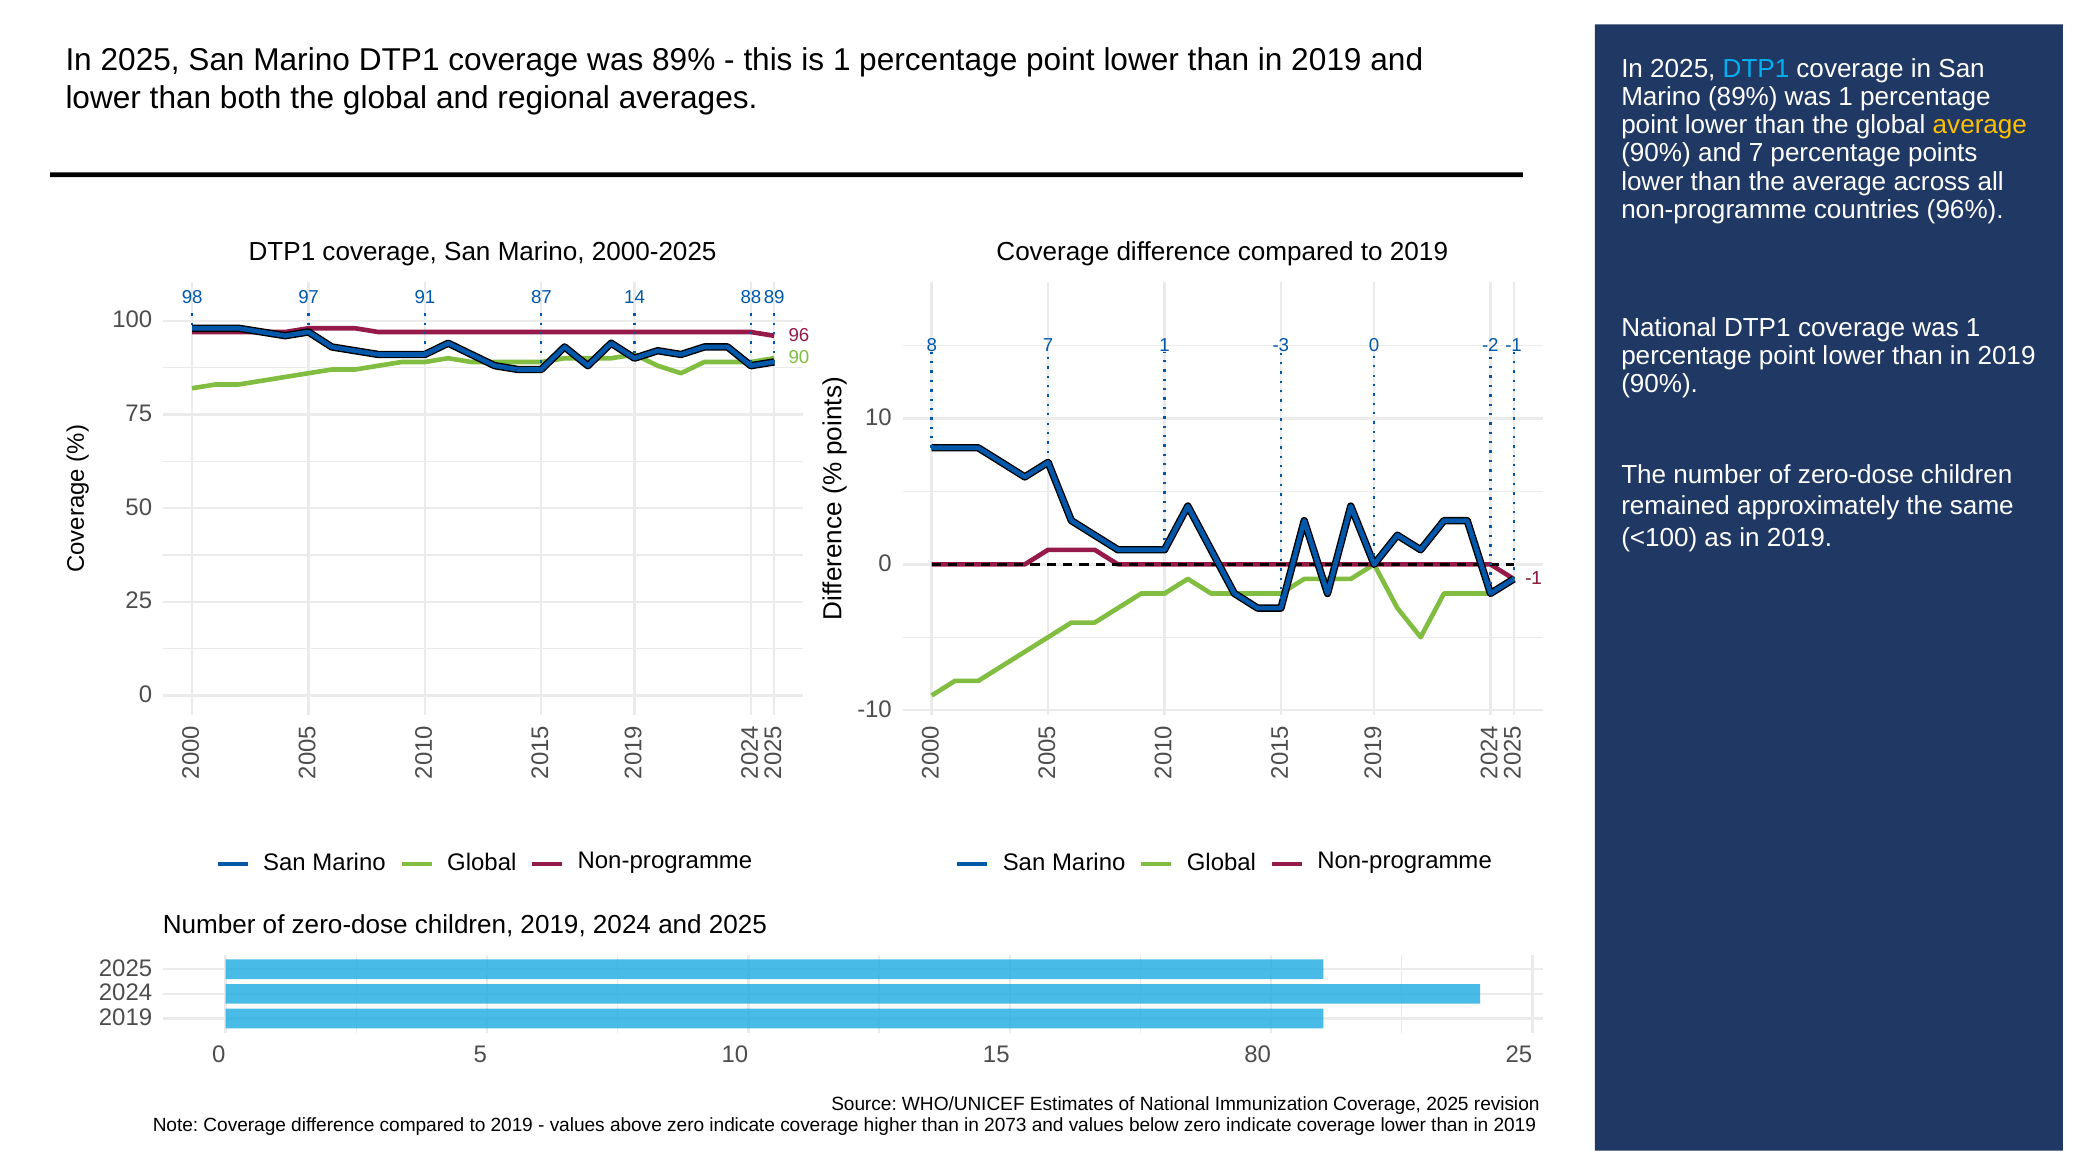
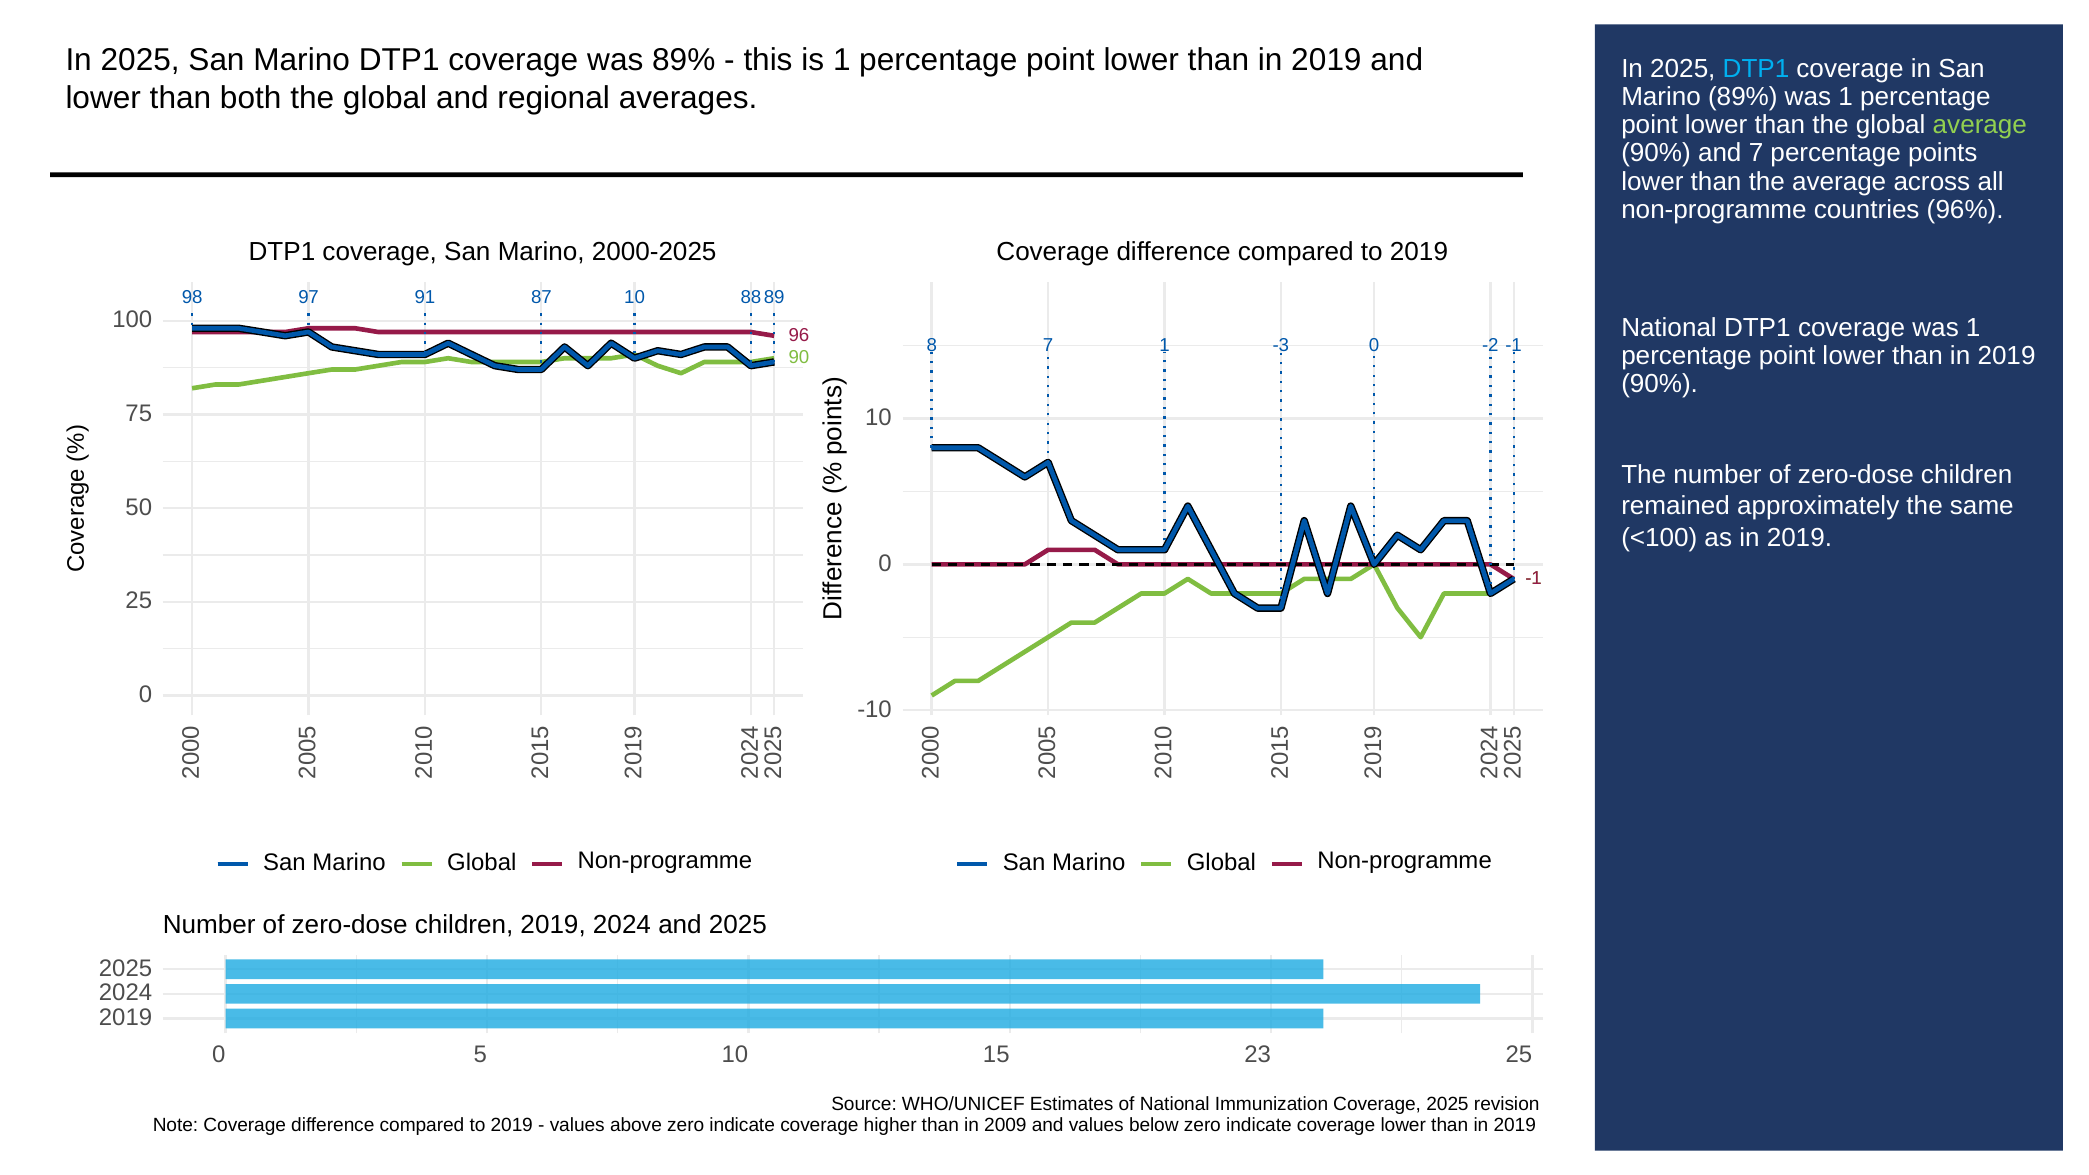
average at (1980, 125) colour: yellow -> light green
87 14: 14 -> 10
80: 80 -> 23
2073: 2073 -> 2009
